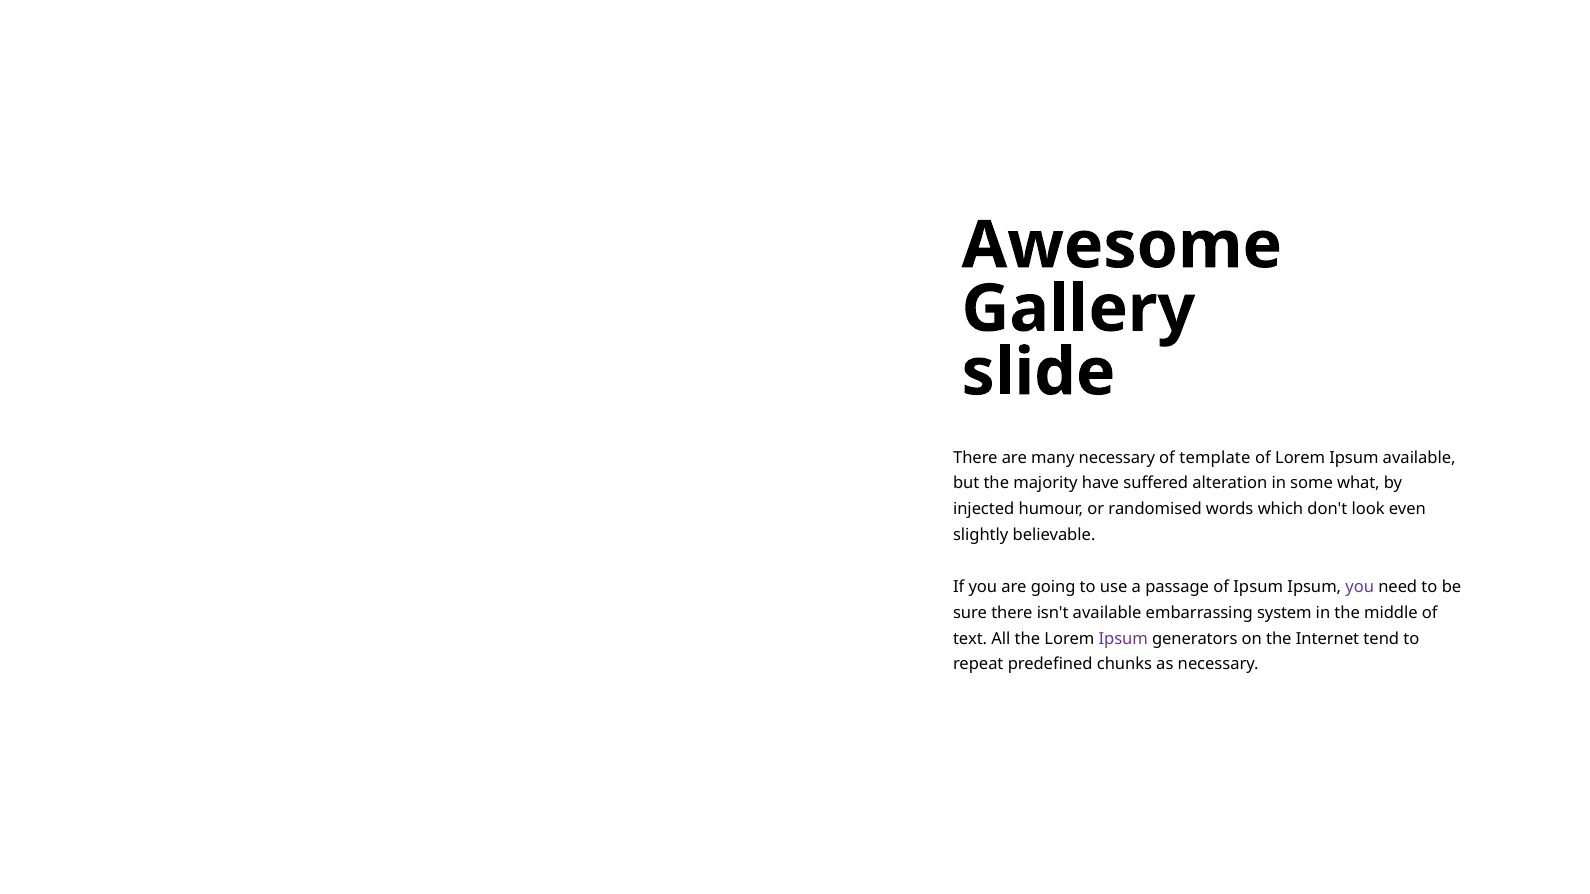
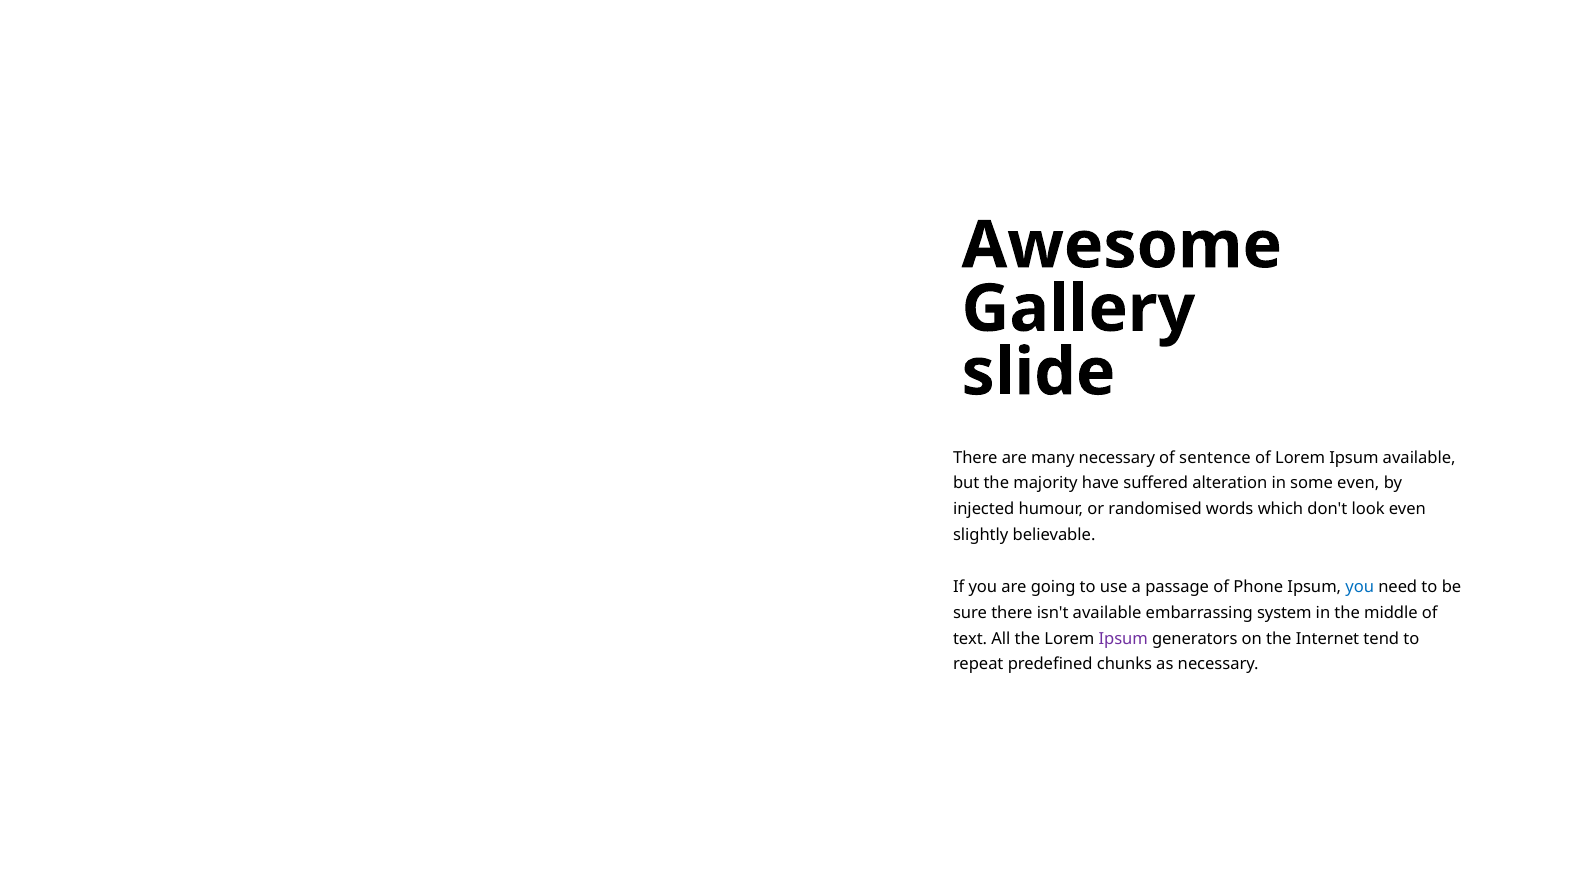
template: template -> sentence
some what: what -> even
of Ipsum: Ipsum -> Phone
you at (1360, 587) colour: purple -> blue
